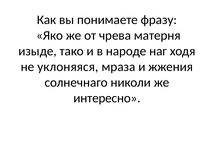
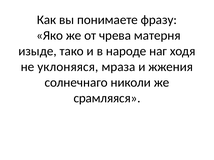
интересно: интересно -> срамляяся
